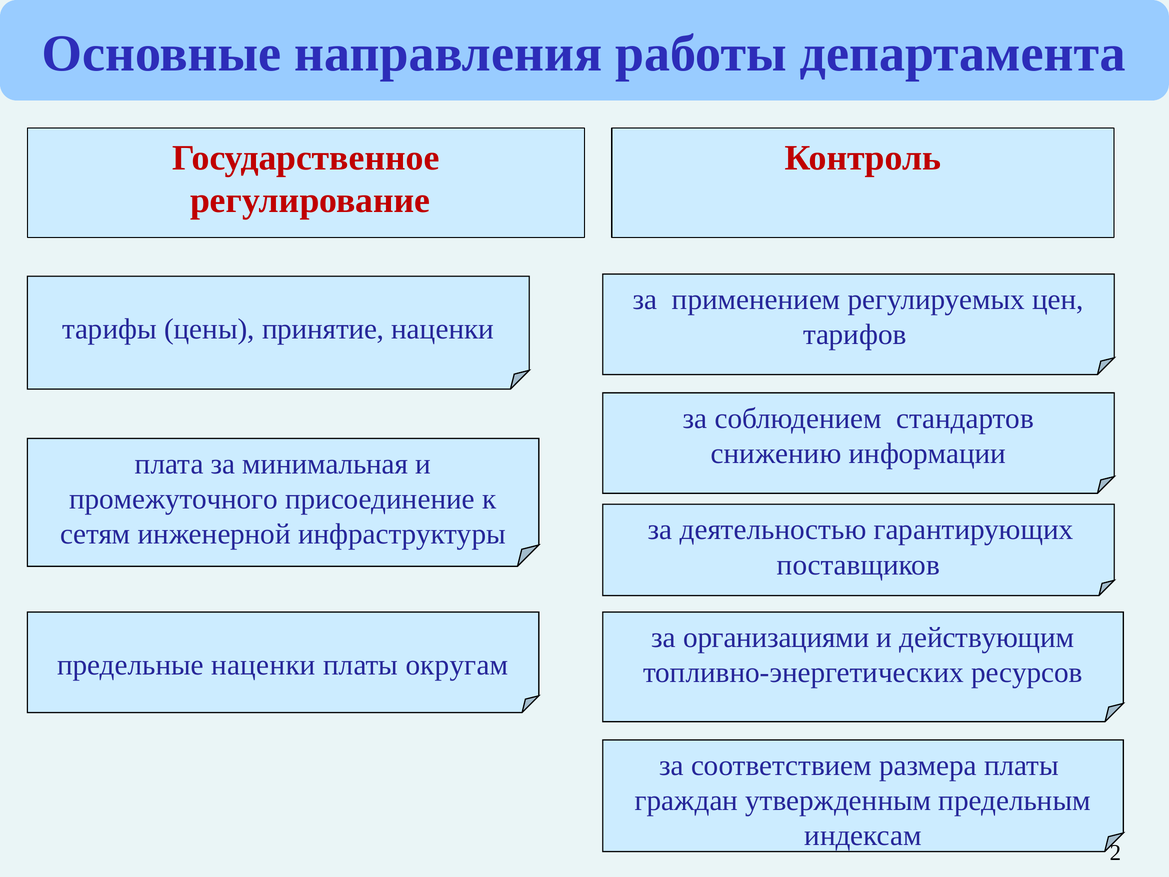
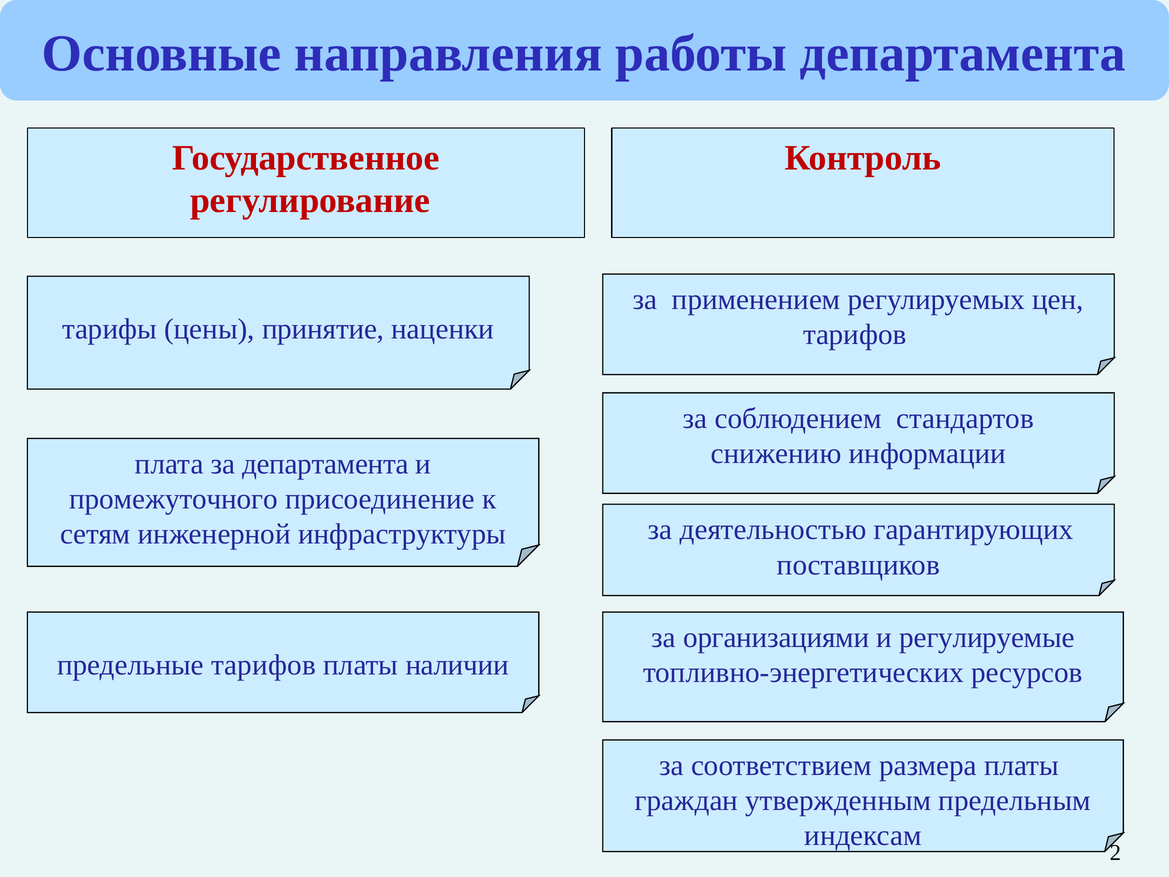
за минимальная: минимальная -> департамента
действующим: действующим -> регулируемые
предельные наценки: наценки -> тарифов
округам: округам -> наличии
